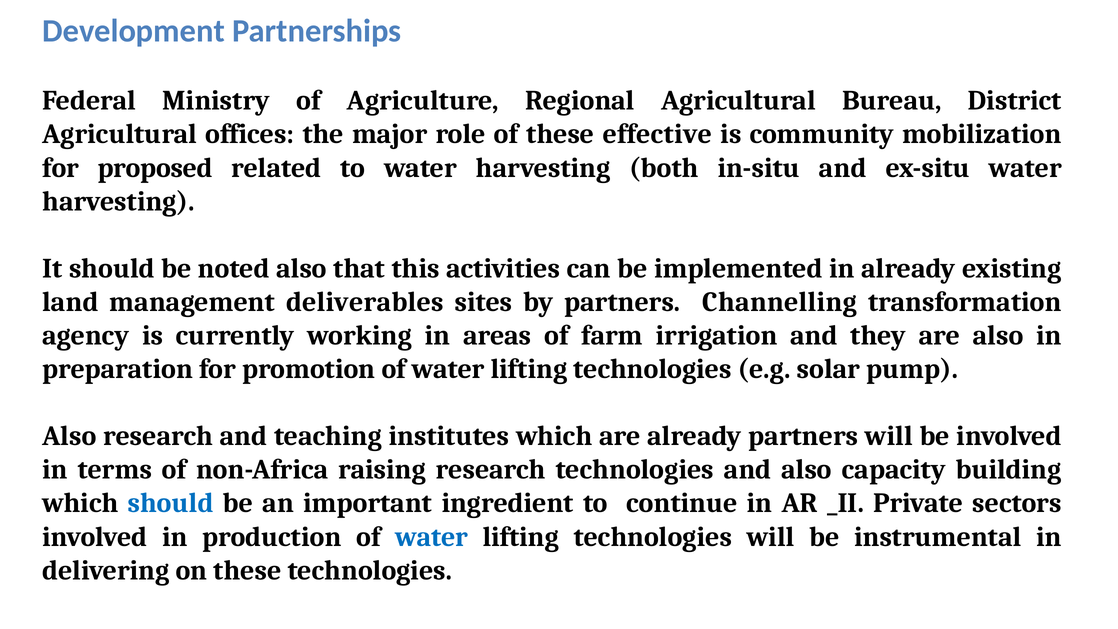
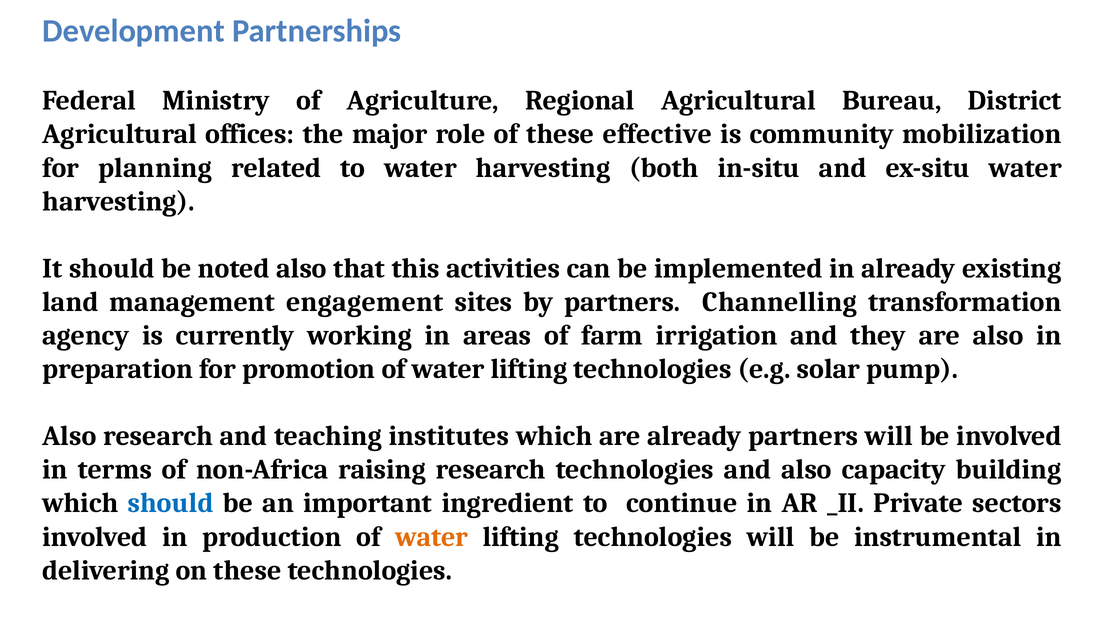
proposed: proposed -> planning
deliverables: deliverables -> engagement
water at (432, 537) colour: blue -> orange
